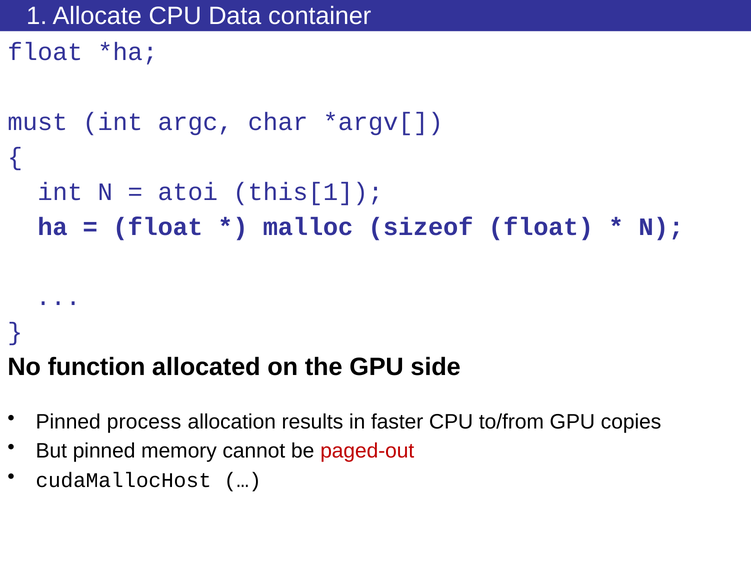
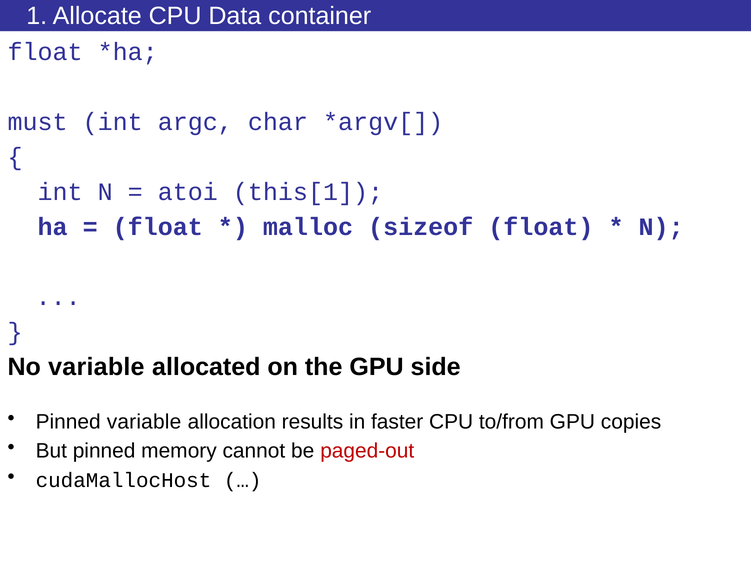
No function: function -> variable
Pinned process: process -> variable
